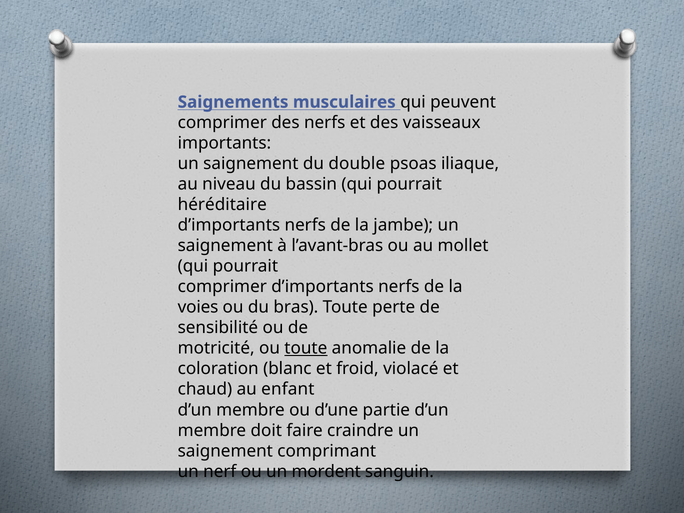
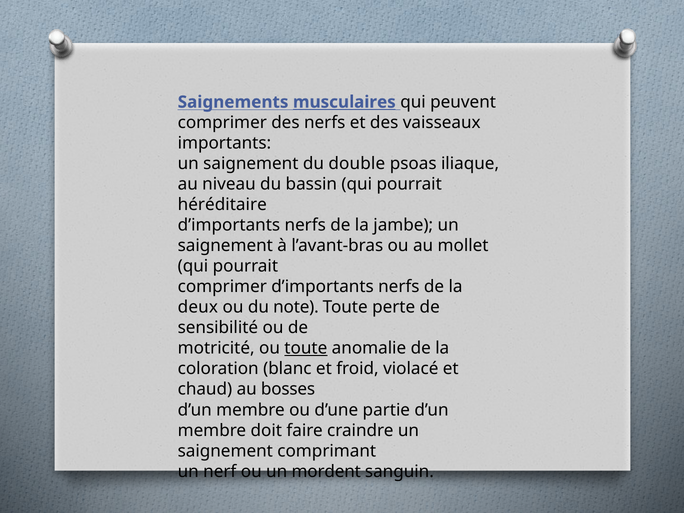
musculaires underline: none -> present
voies: voies -> deux
bras: bras -> note
enfant: enfant -> bosses
